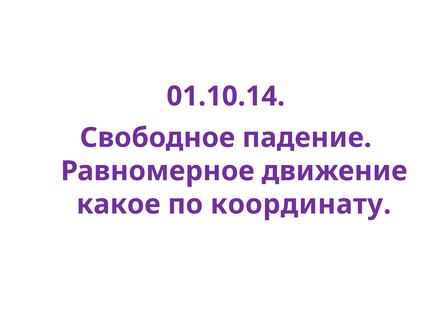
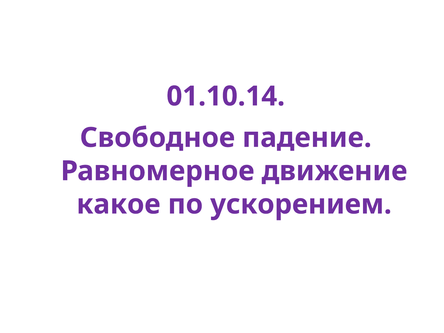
координату: координату -> ускорением
